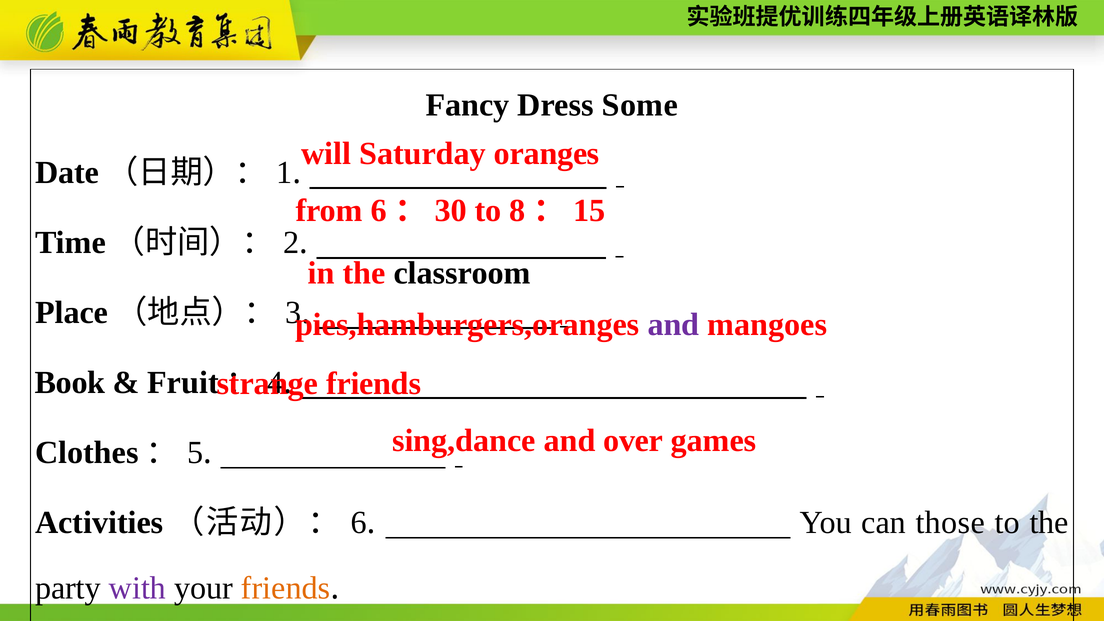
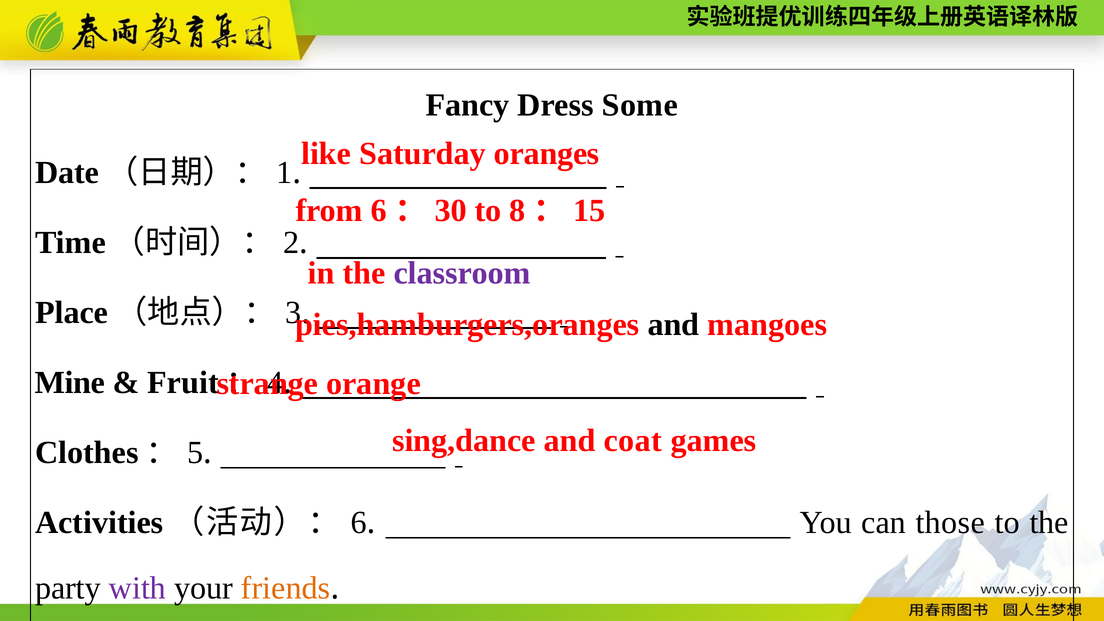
will: will -> like
classroom colour: black -> purple
and at (673, 325) colour: purple -> black
Book: Book -> Mine
friends at (374, 383): friends -> orange
over: over -> coat
